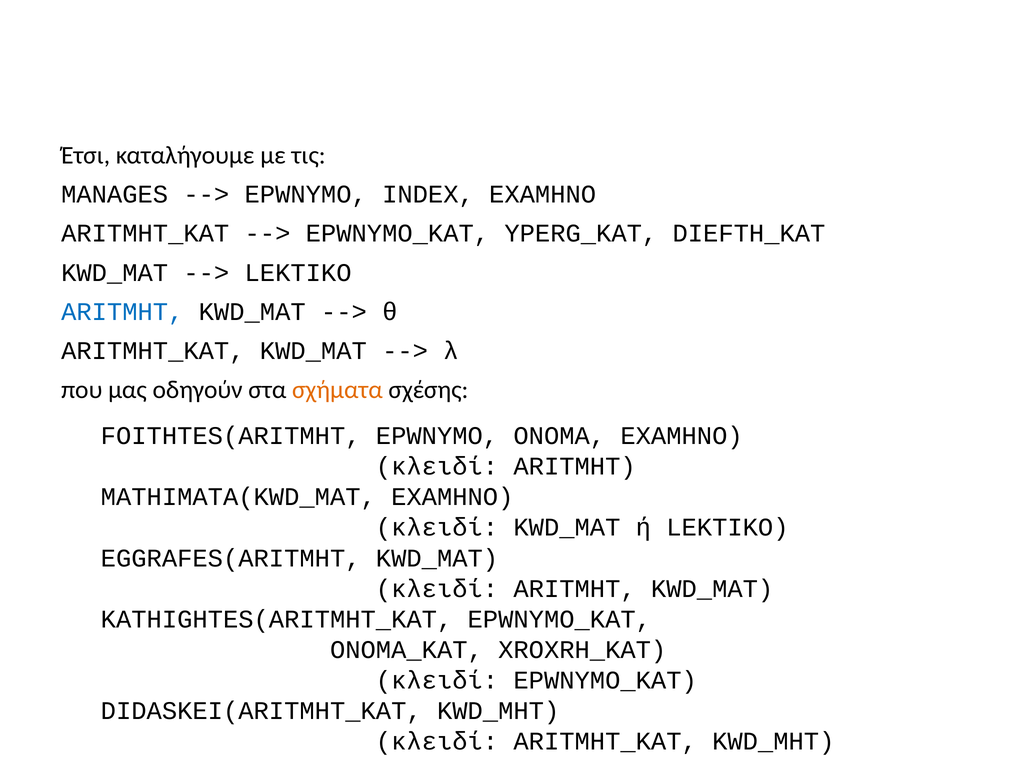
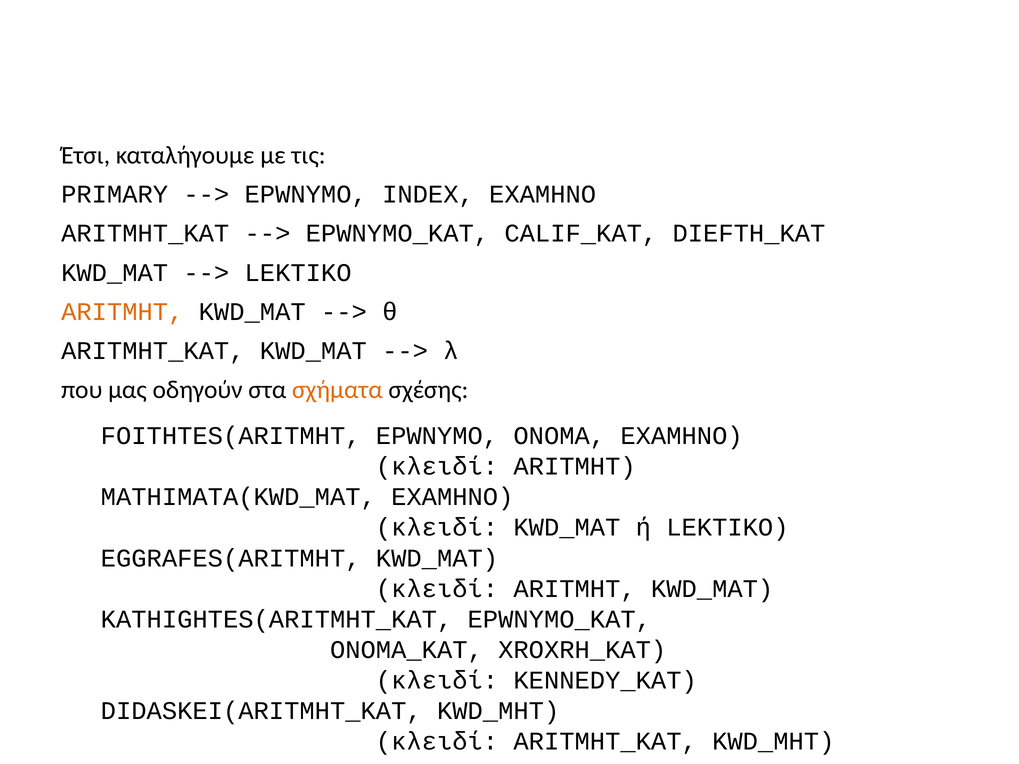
MANAGES: MANAGES -> PRIMARY
YPERG_KAT: YPERG_KAT -> CALIF_KAT
ARITMHT at (122, 312) colour: blue -> orange
κλειδί EPWNYMO_KAT: EPWNYMO_KAT -> KENNEDY_KAT
